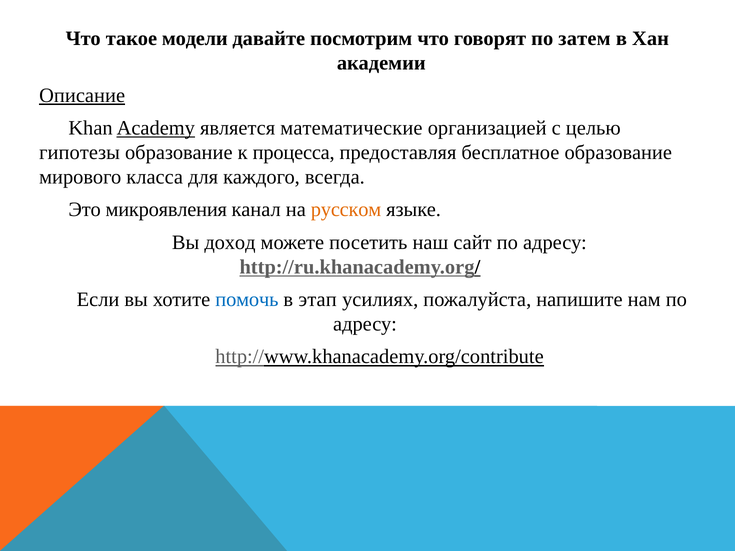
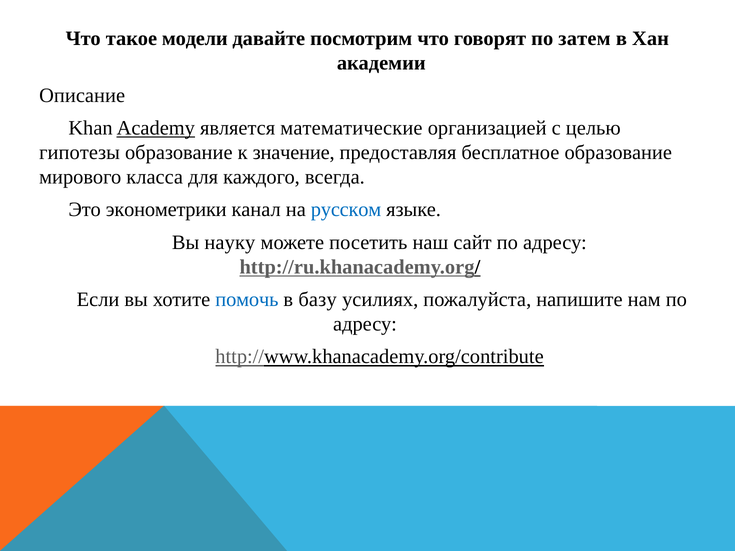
Описание underline: present -> none
процесса: процесса -> значение
микроявления: микроявления -> эконометрики
русском colour: orange -> blue
доход: доход -> науку
этап: этап -> базу
